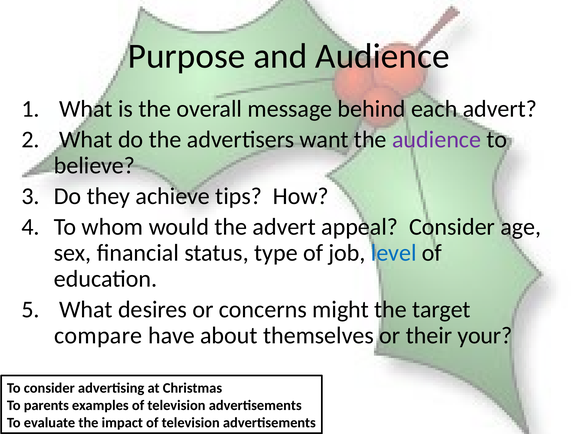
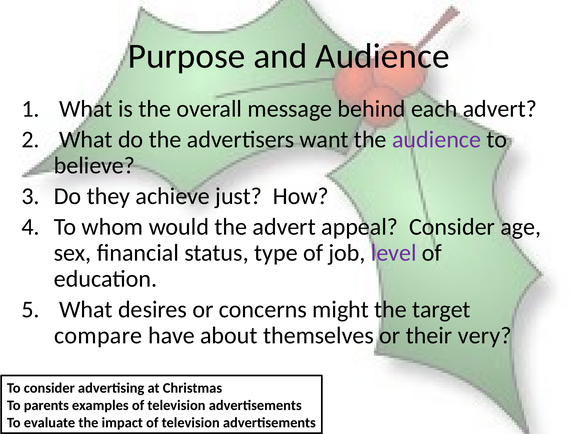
tips: tips -> just
level colour: blue -> purple
your: your -> very
